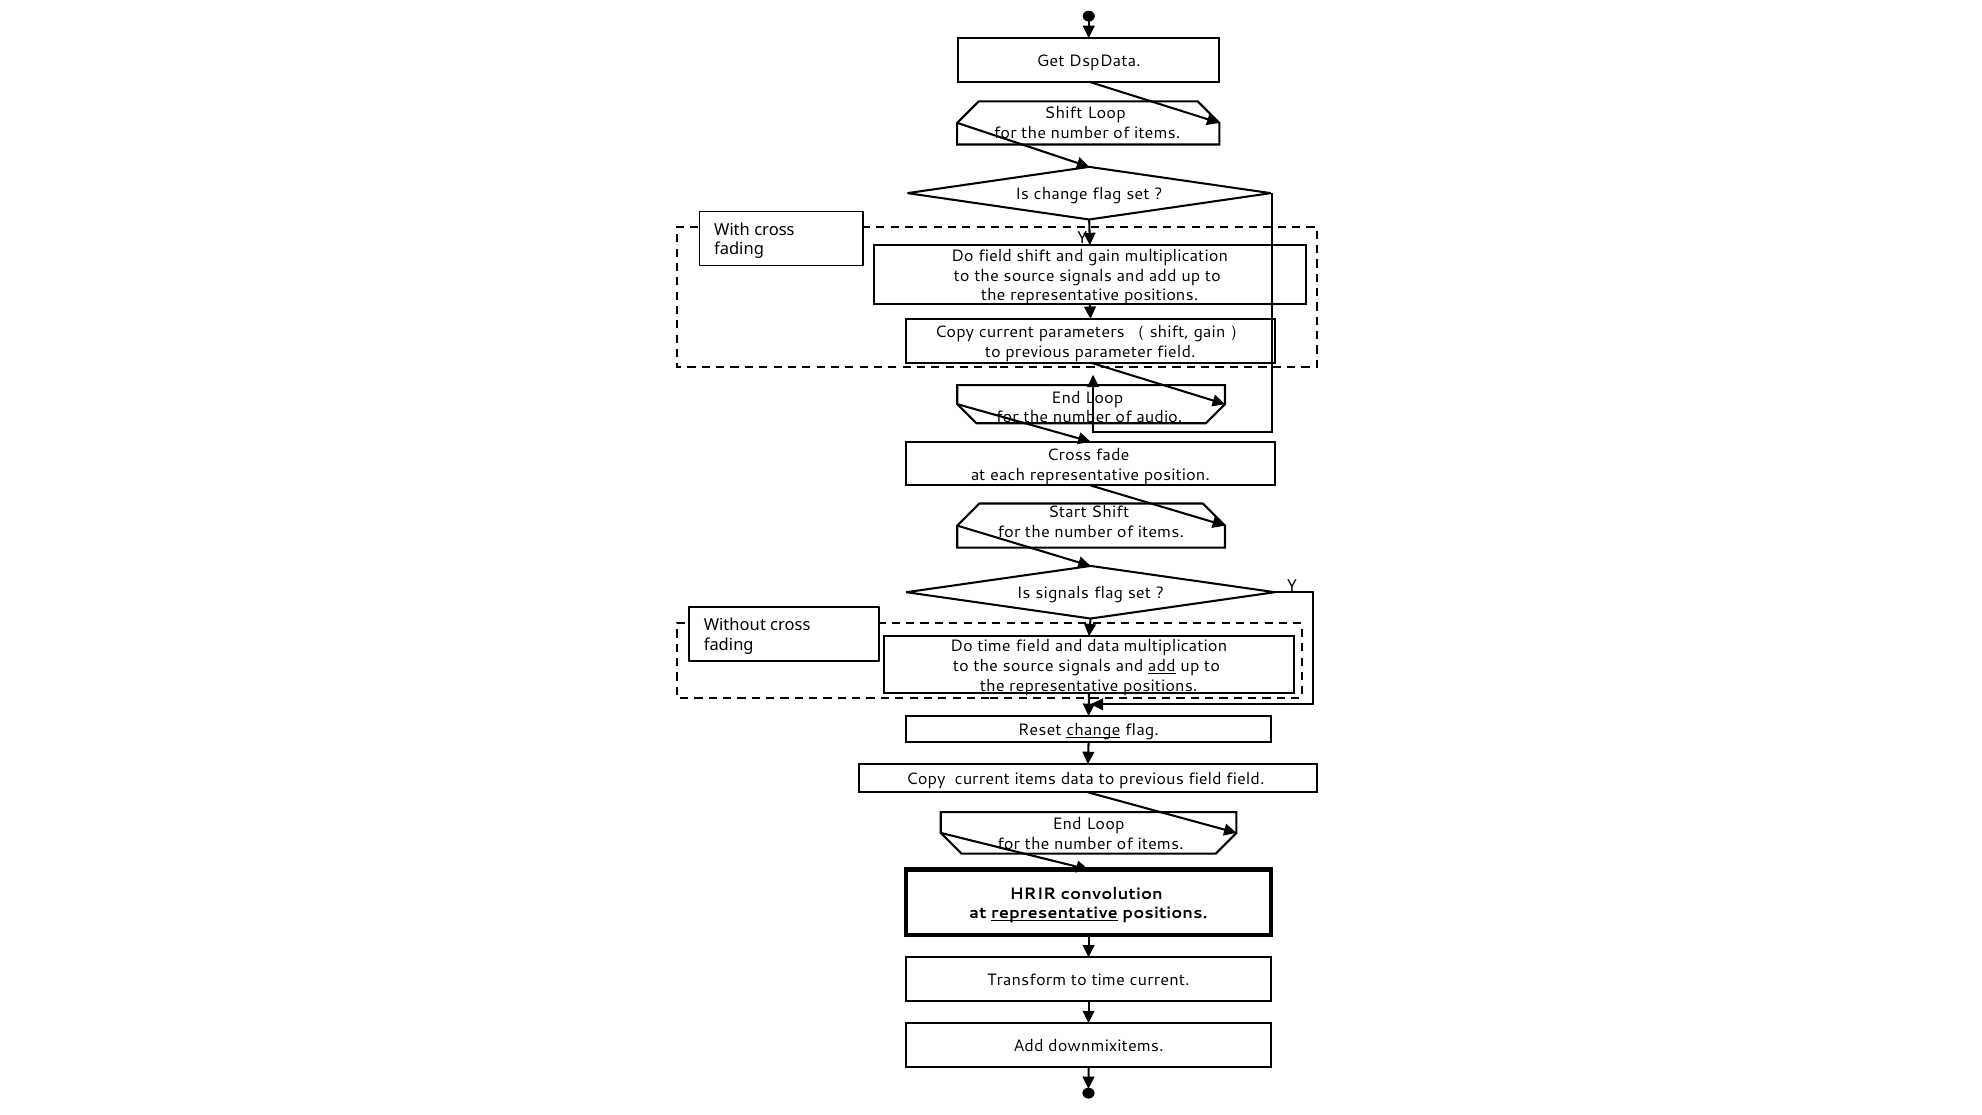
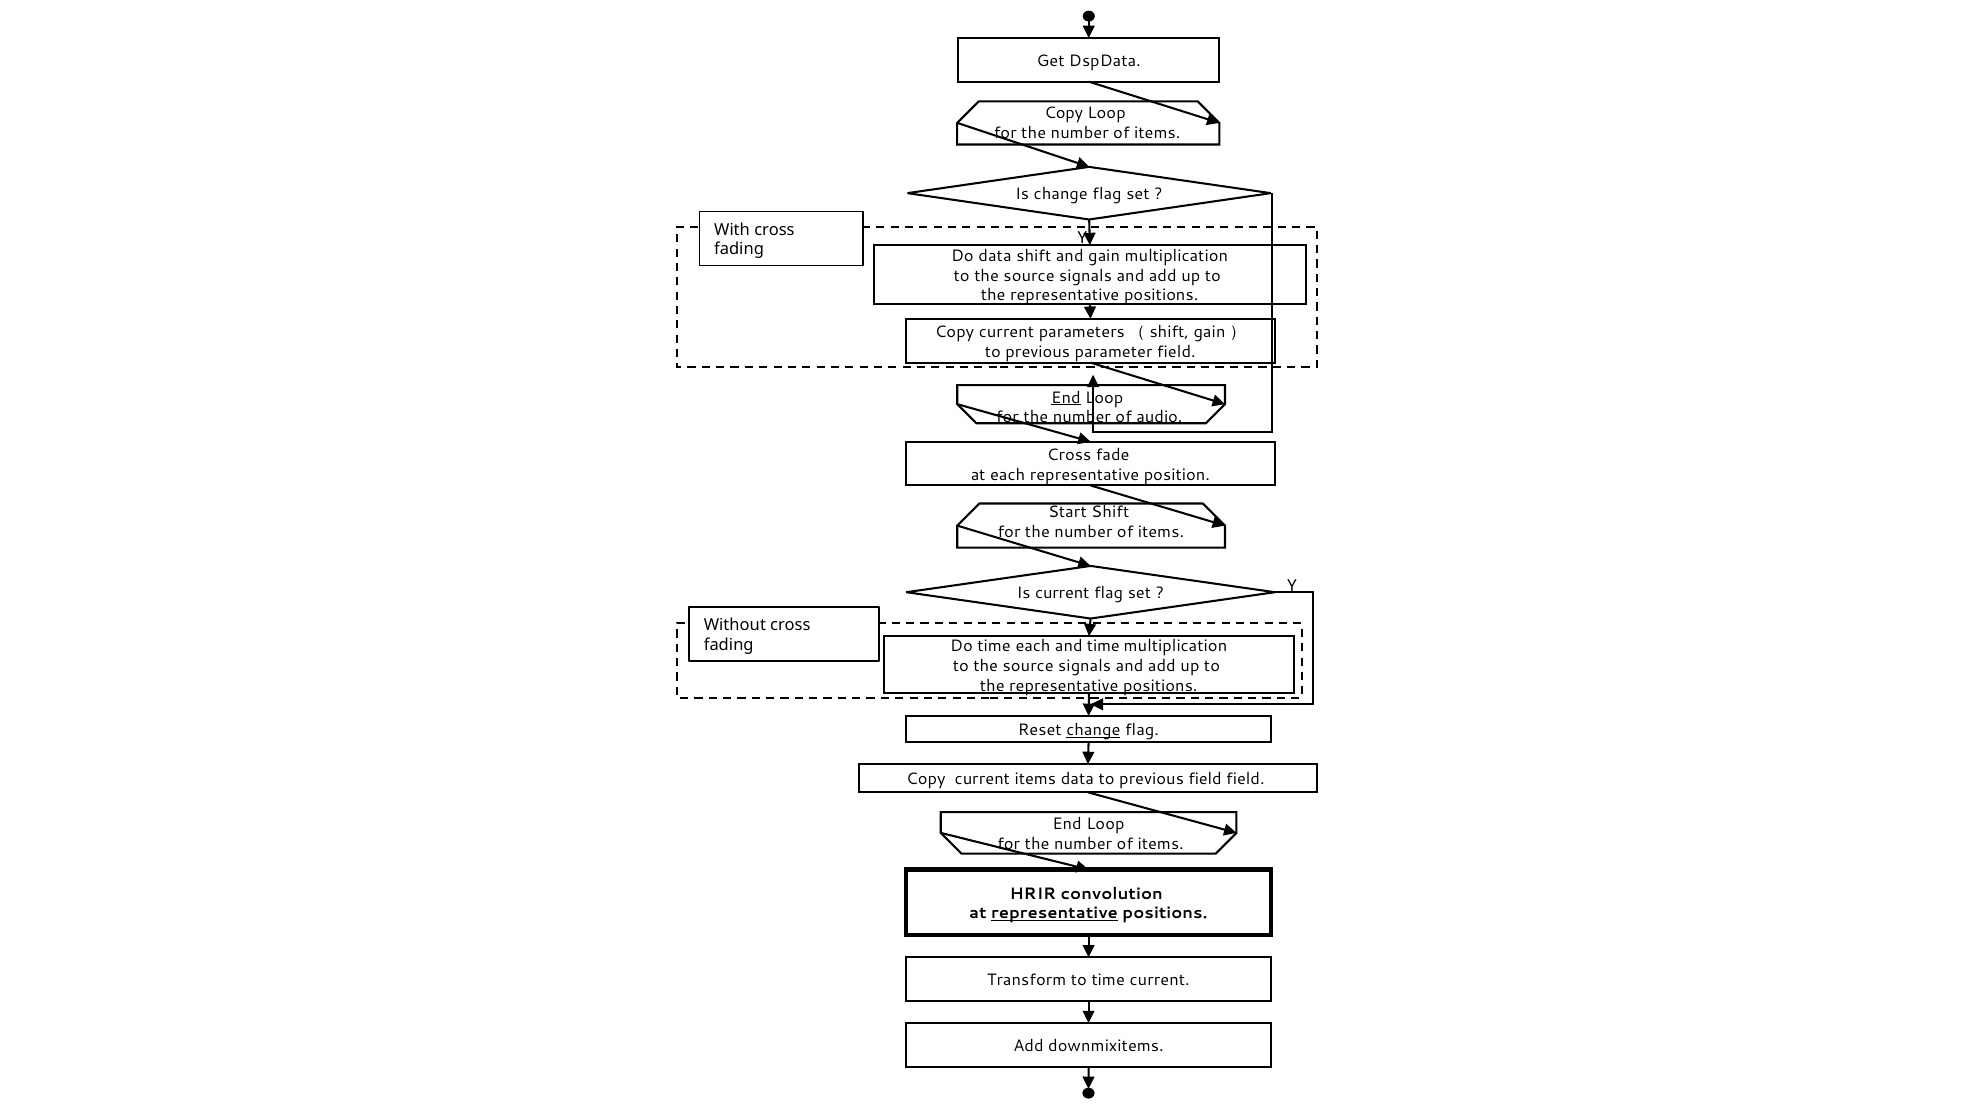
Shift at (1064, 113): Shift -> Copy
Do field: field -> data
End at (1066, 398) underline: none -> present
Is signals: signals -> current
time field: field -> each
and data: data -> time
add at (1162, 666) underline: present -> none
